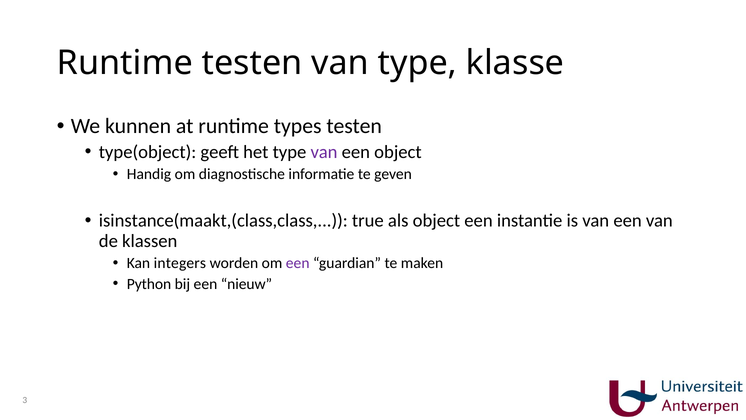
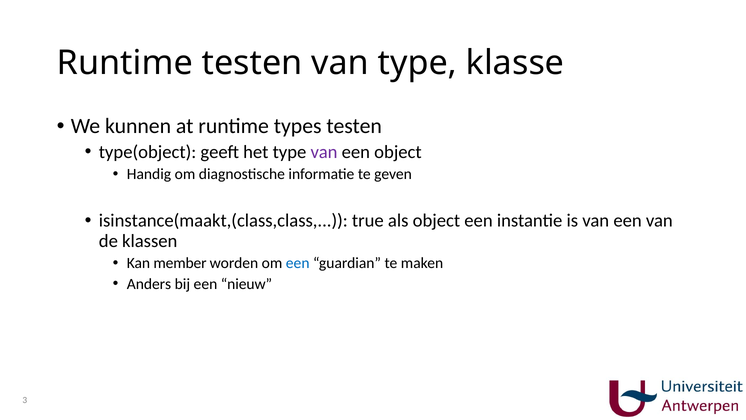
integers: integers -> member
een at (298, 263) colour: purple -> blue
Python: Python -> Anders
